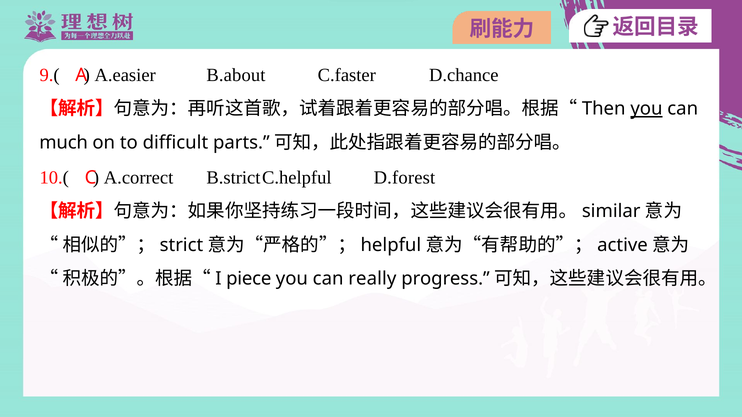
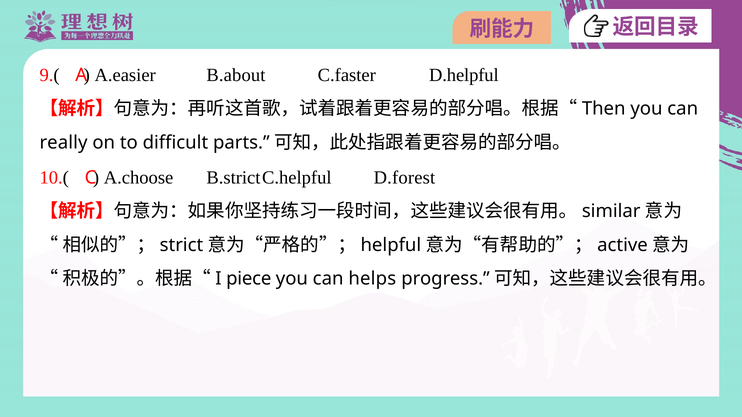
D.chance: D.chance -> D.helpful
you at (646, 109) underline: present -> none
much: much -> really
A.correct: A.correct -> A.choose
really: really -> helps
